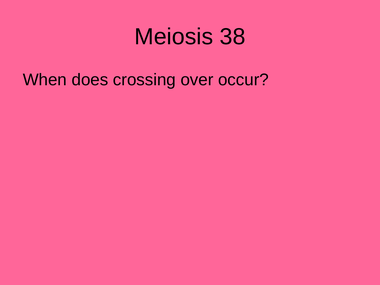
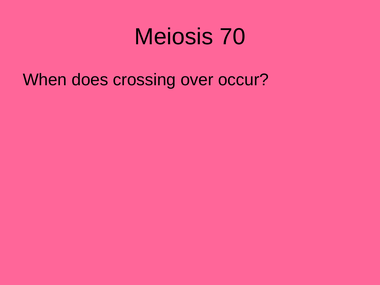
38: 38 -> 70
